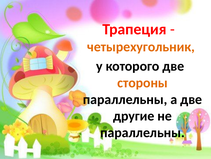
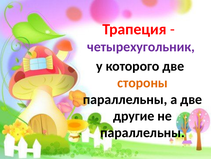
четырехугольник colour: orange -> purple
